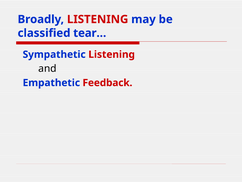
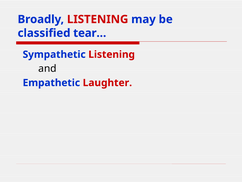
Feedback: Feedback -> Laughter
